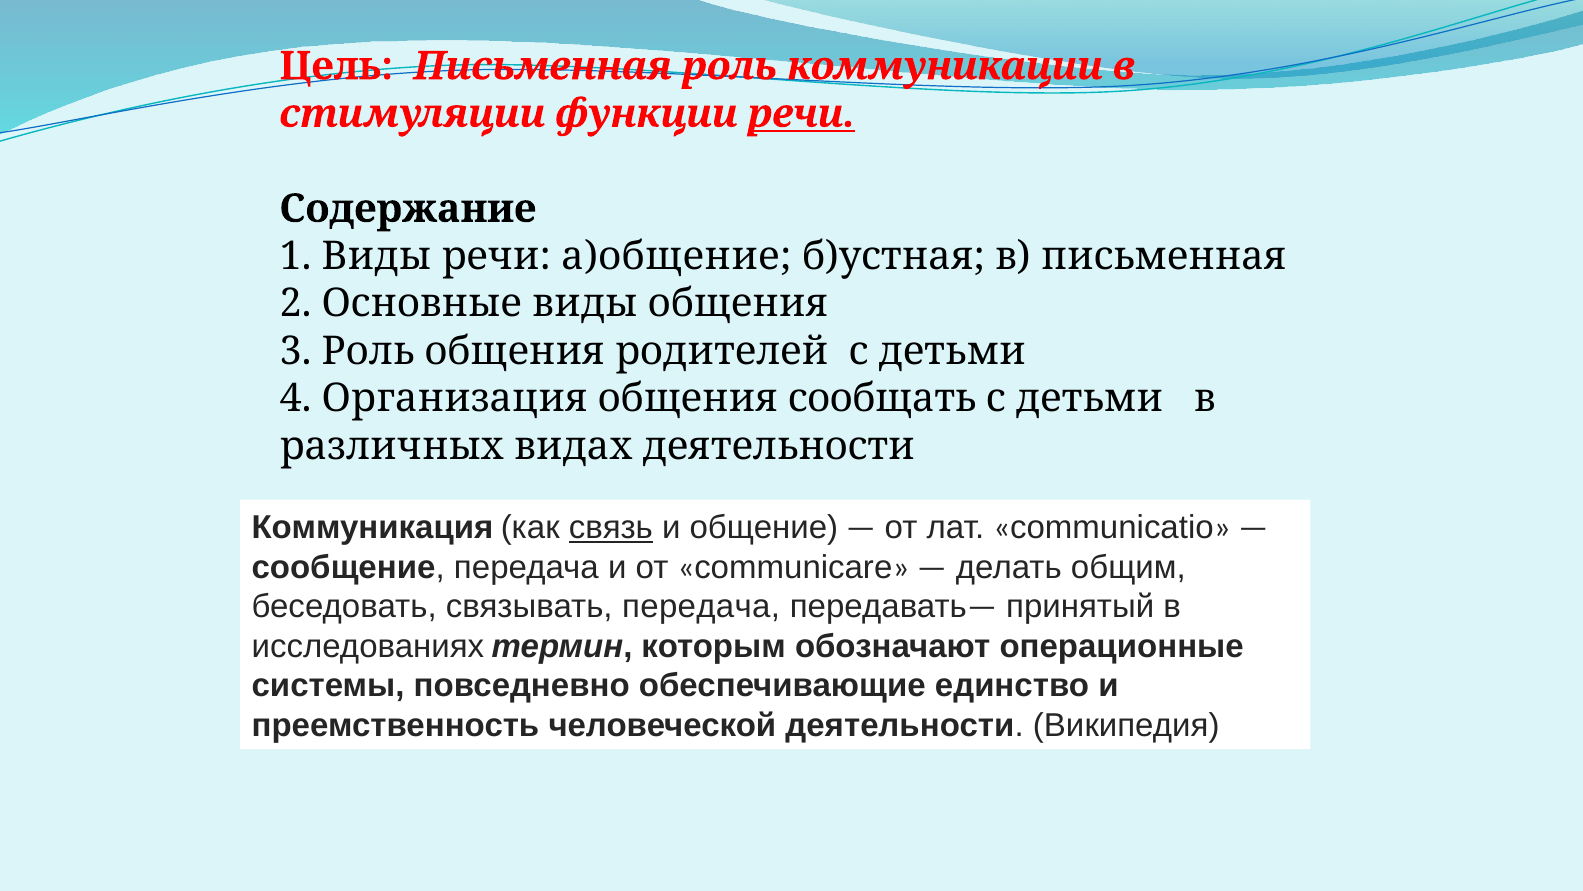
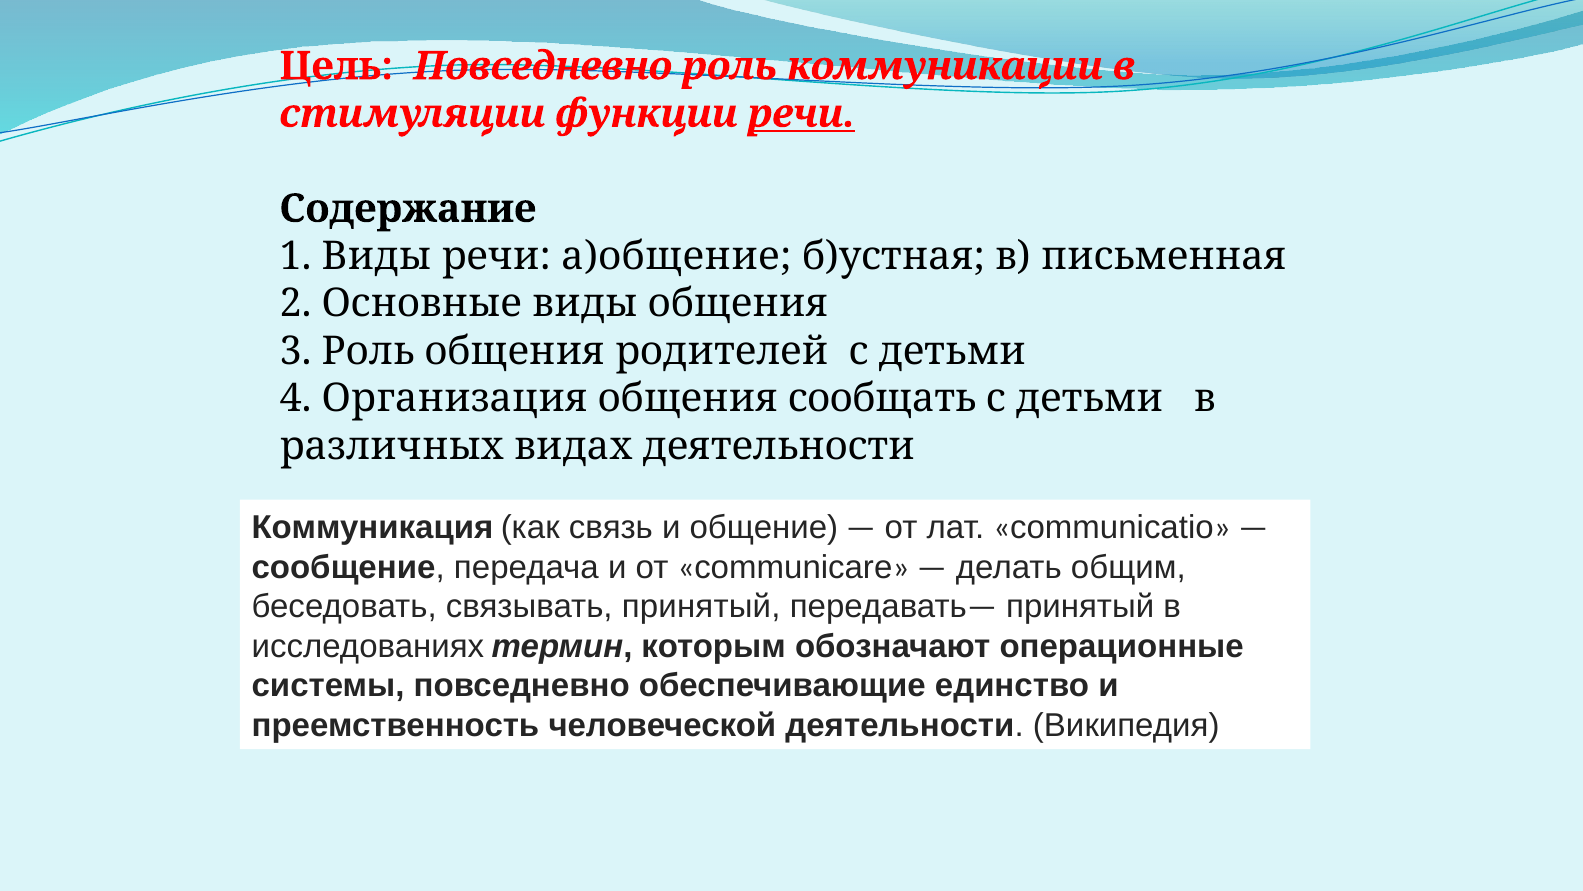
Цель Письменная: Письменная -> Повседневно
связь underline: present -> none
связывать передача: передача -> принятый
